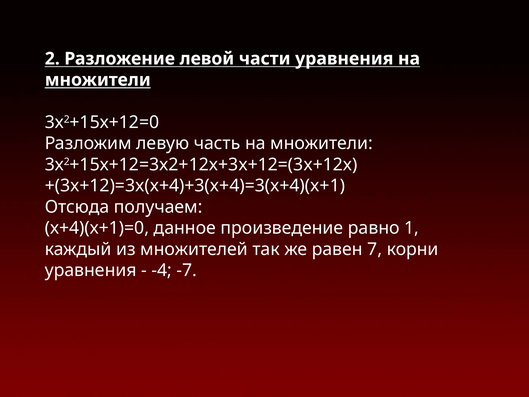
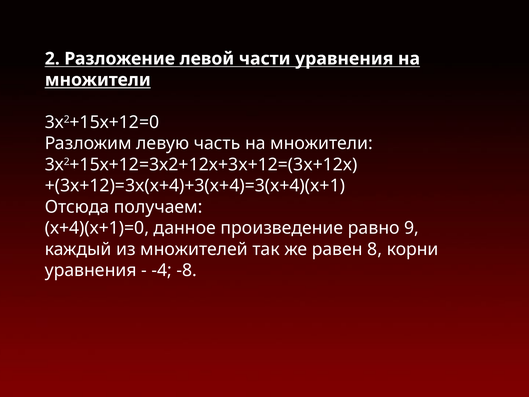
1: 1 -> 9
7: 7 -> 8
-7: -7 -> -8
